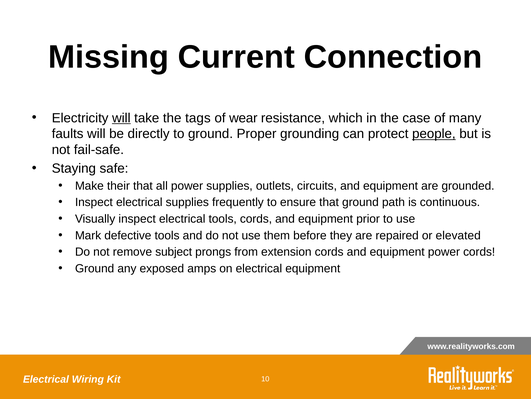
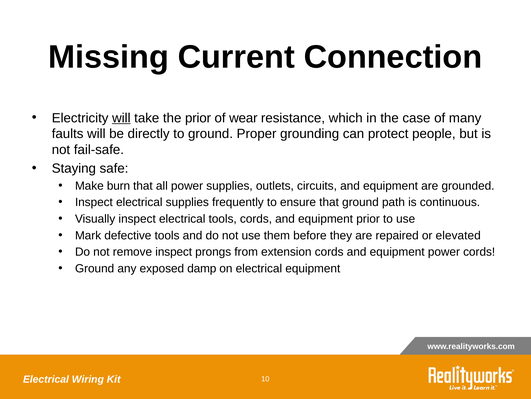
the tags: tags -> prior
people underline: present -> none
their: their -> burn
remove subject: subject -> inspect
amps: amps -> damp
